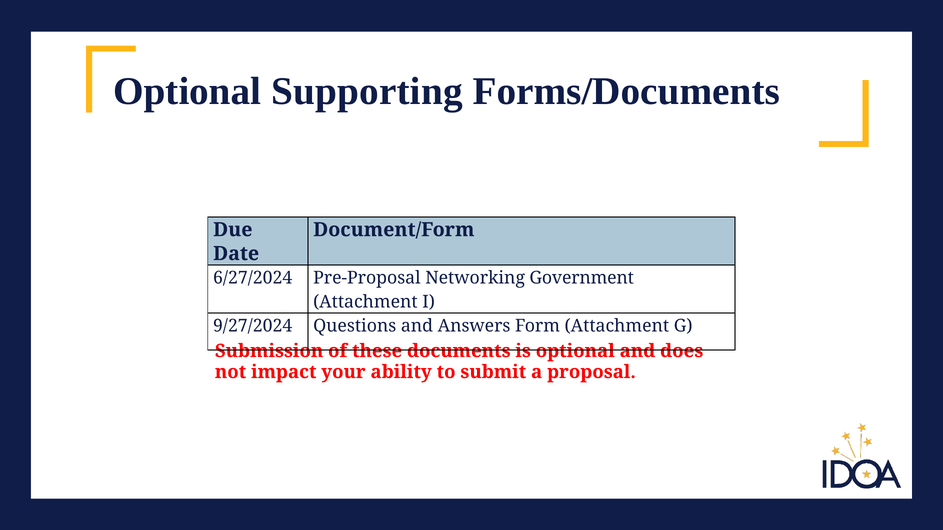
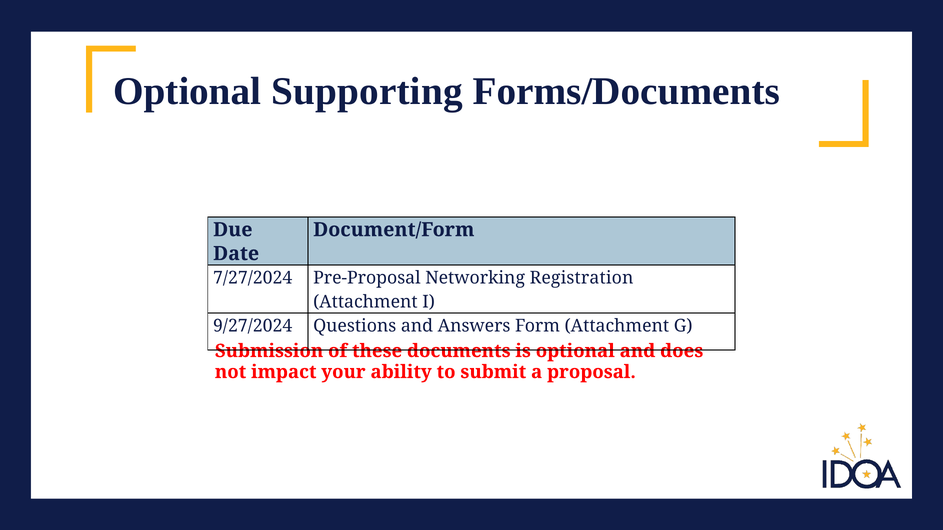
6/27/2024: 6/27/2024 -> 7/27/2024
Government: Government -> Registration
